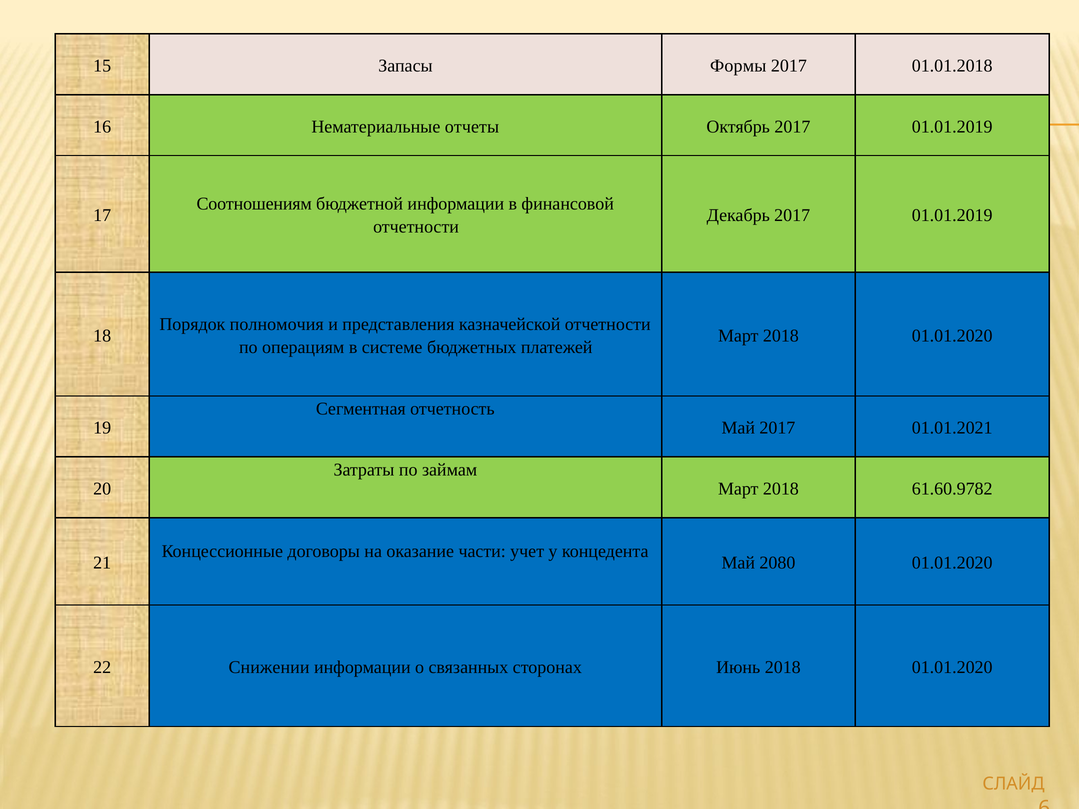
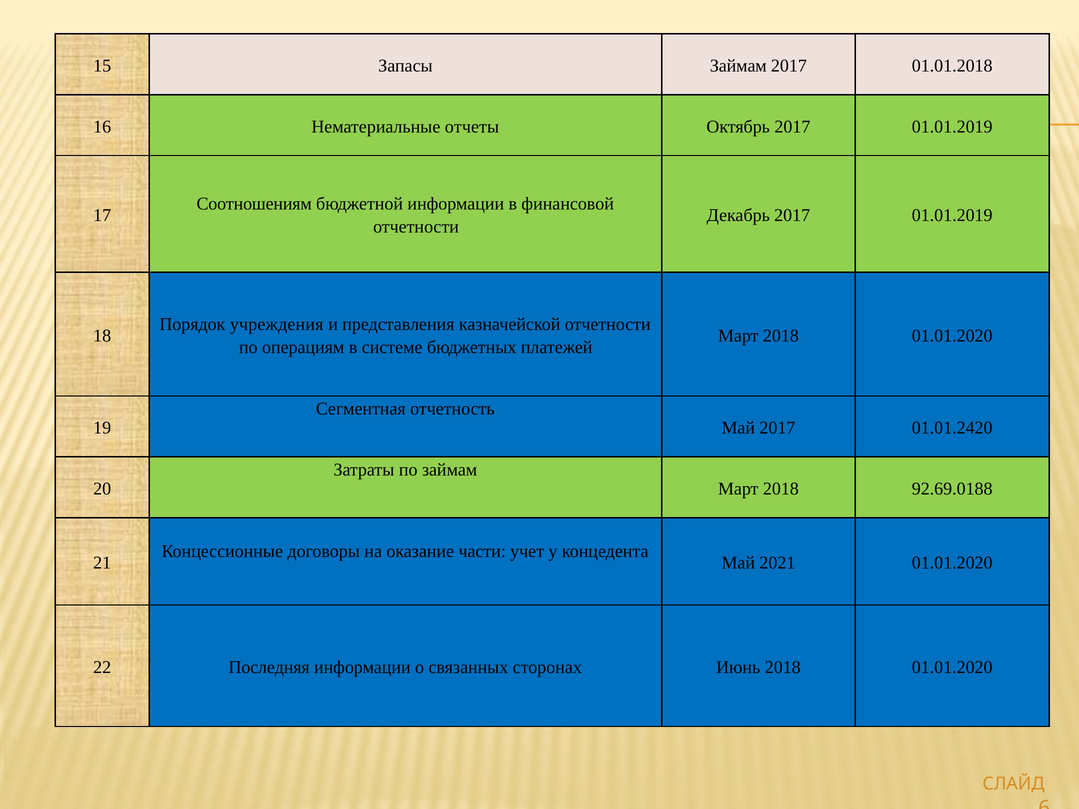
Запасы Формы: Формы -> Займам
полномочия: полномочия -> учреждения
01.01.2021: 01.01.2021 -> 01.01.2420
61.60.9782: 61.60.9782 -> 92.69.0188
2080: 2080 -> 2021
Снижении: Снижении -> Последняя
